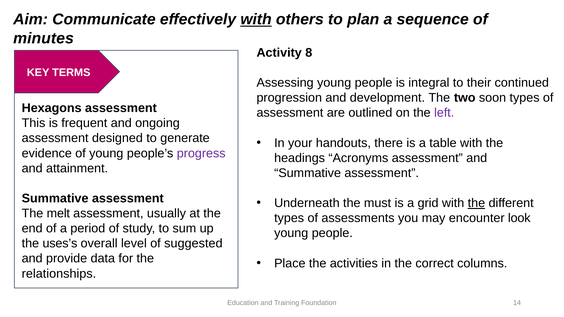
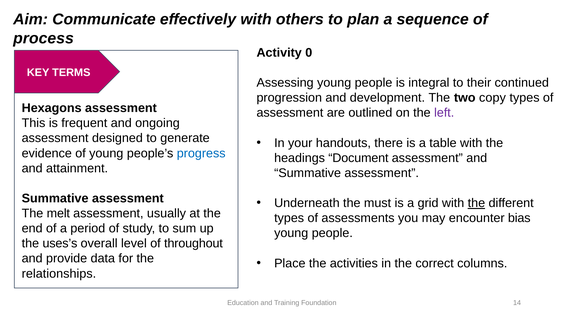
with at (256, 19) underline: present -> none
minutes: minutes -> process
8: 8 -> 0
soon: soon -> copy
progress colour: purple -> blue
Acronyms: Acronyms -> Document
look: look -> bias
suggested: suggested -> throughout
